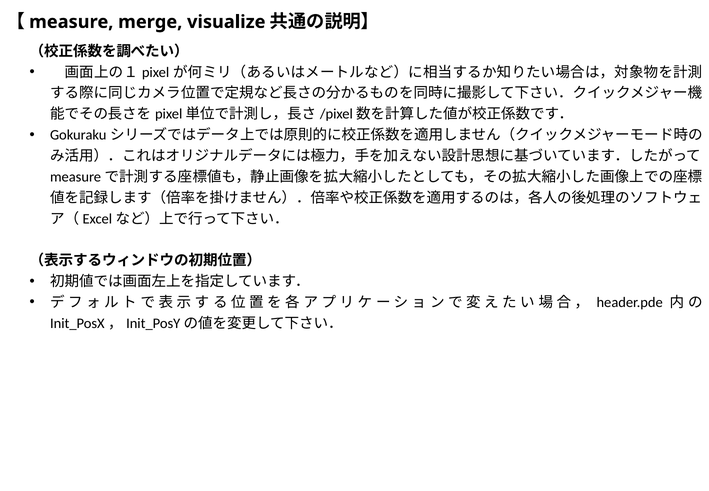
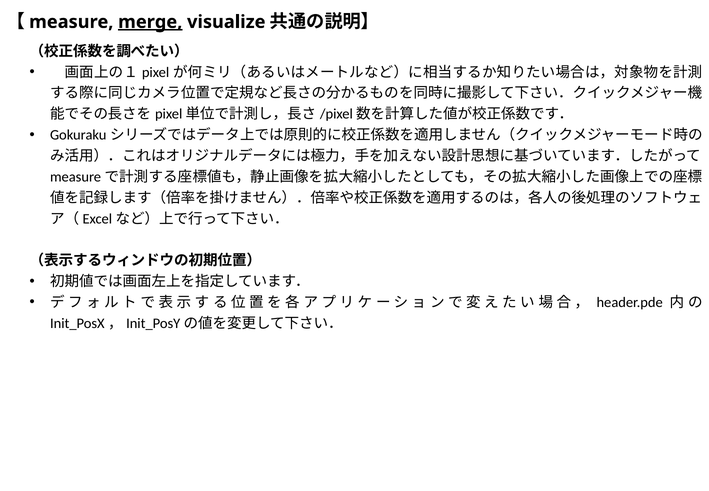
merge underline: none -> present
